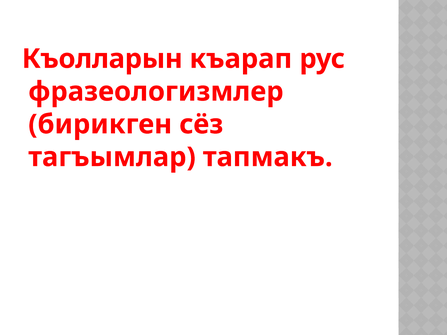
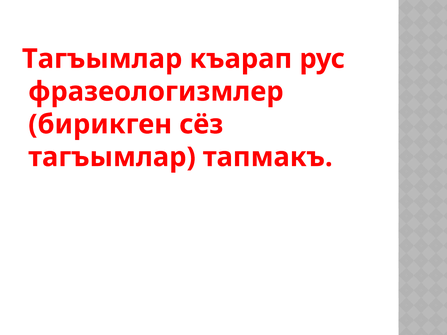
Къолларын at (102, 59): Къолларын -> Тагъымлар
